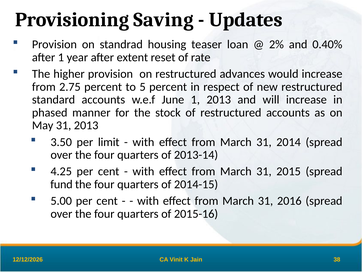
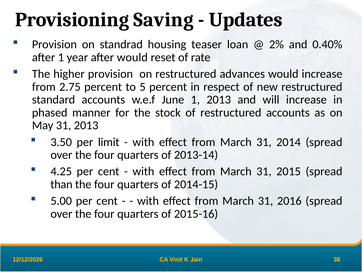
after extent: extent -> would
fund: fund -> than
